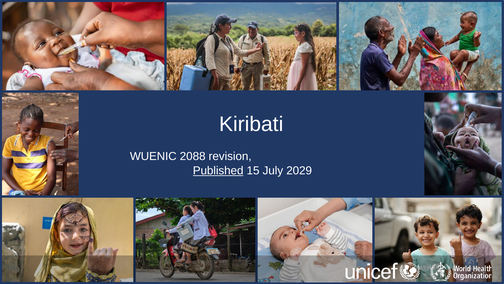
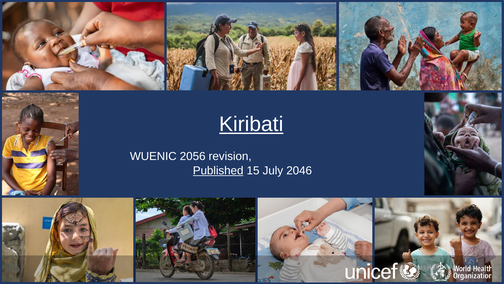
Kiribati underline: none -> present
2088: 2088 -> 2056
2029: 2029 -> 2046
